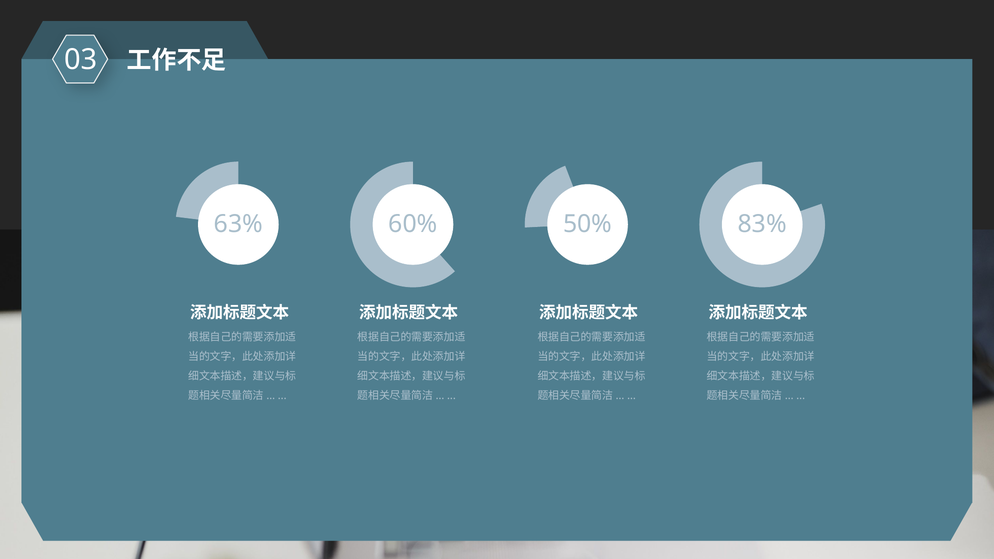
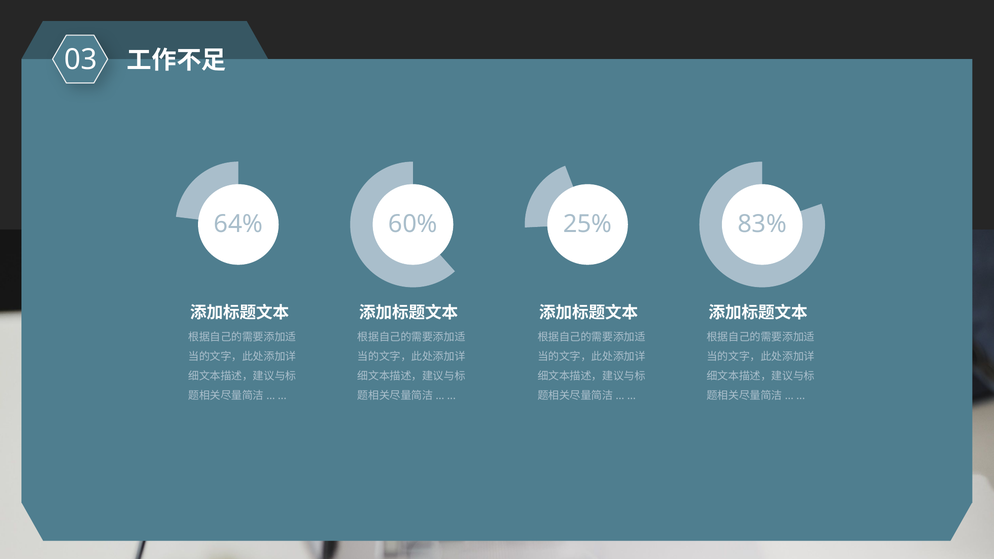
63%: 63% -> 64%
50%: 50% -> 25%
